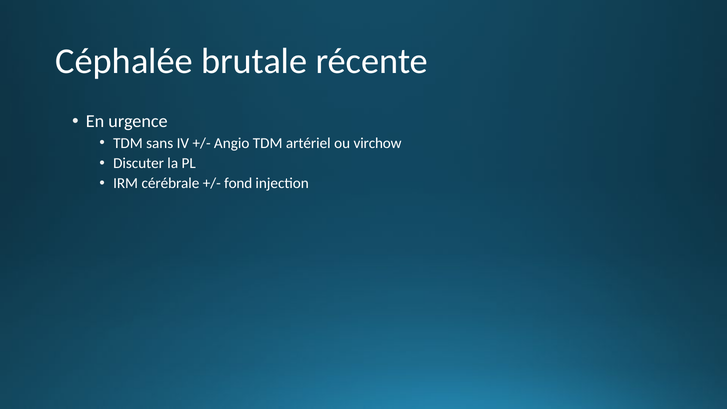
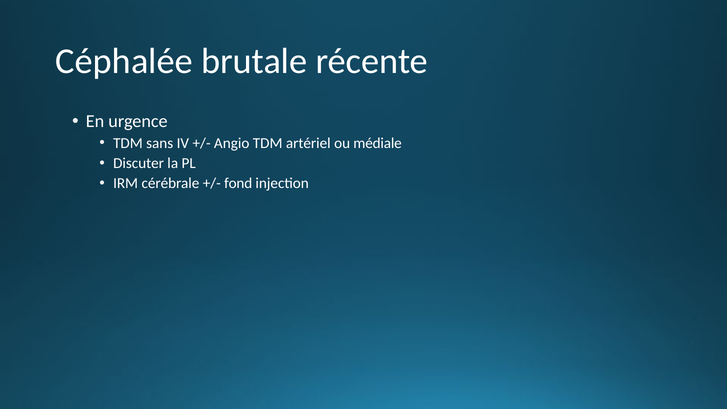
virchow: virchow -> médiale
